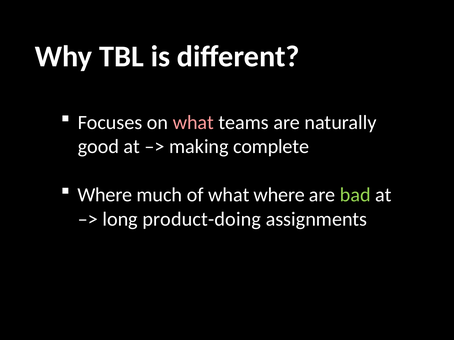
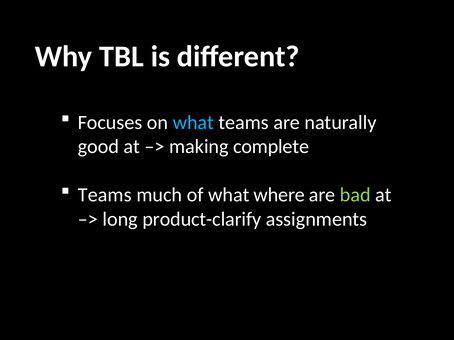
what at (193, 123) colour: pink -> light blue
Where at (105, 195): Where -> Teams
product-doing: product-doing -> product-clarify
